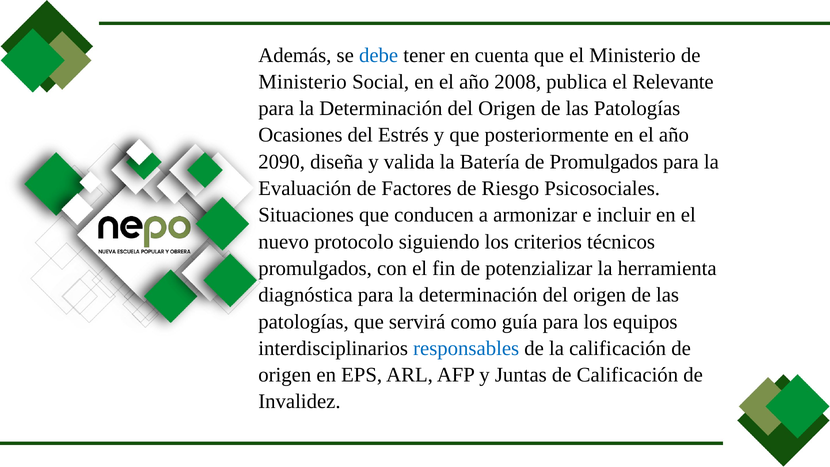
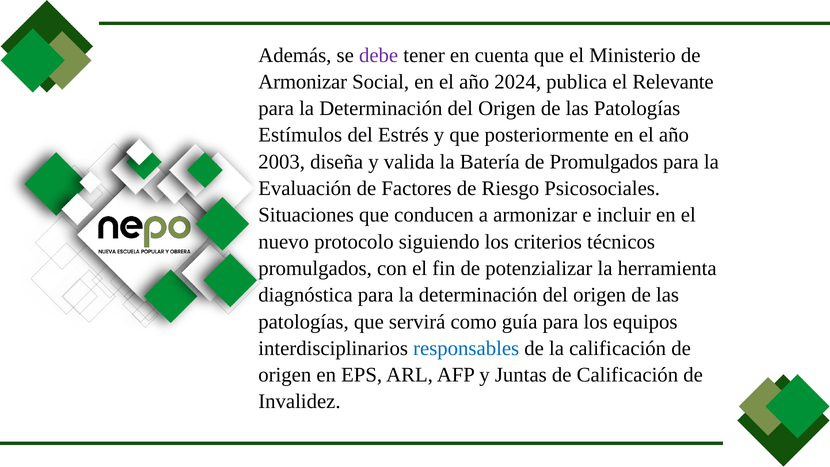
debe colour: blue -> purple
Ministerio at (303, 82): Ministerio -> Armonizar
2008: 2008 -> 2024
Ocasiones: Ocasiones -> Estímulos
2090: 2090 -> 2003
